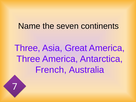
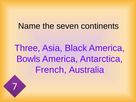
Great: Great -> Black
Three at (28, 59): Three -> Bowls
